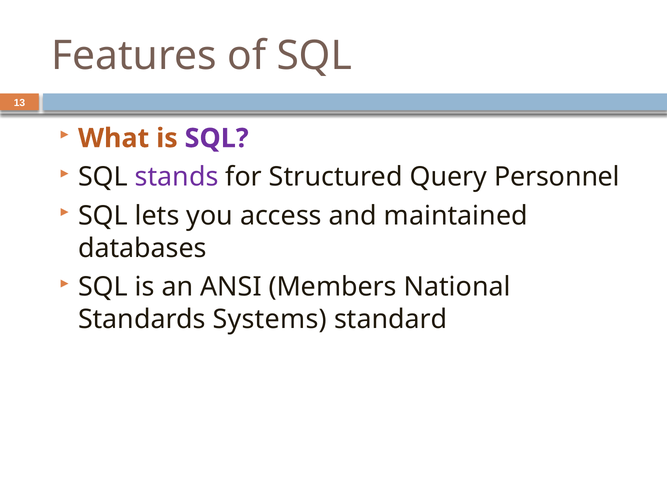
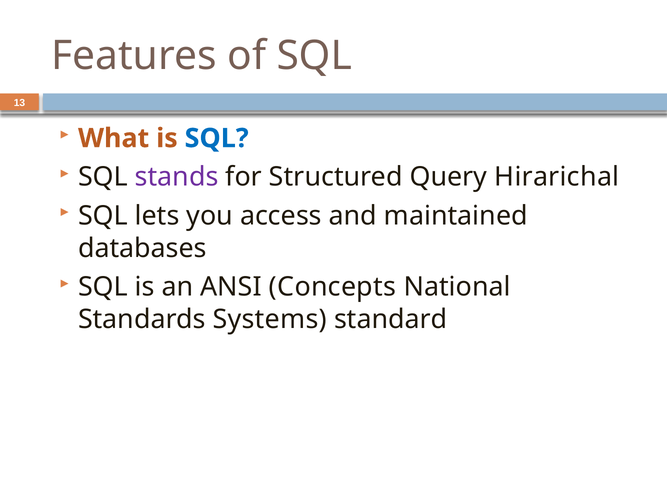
SQL at (217, 138) colour: purple -> blue
Personnel: Personnel -> Hirarichal
Members: Members -> Concepts
